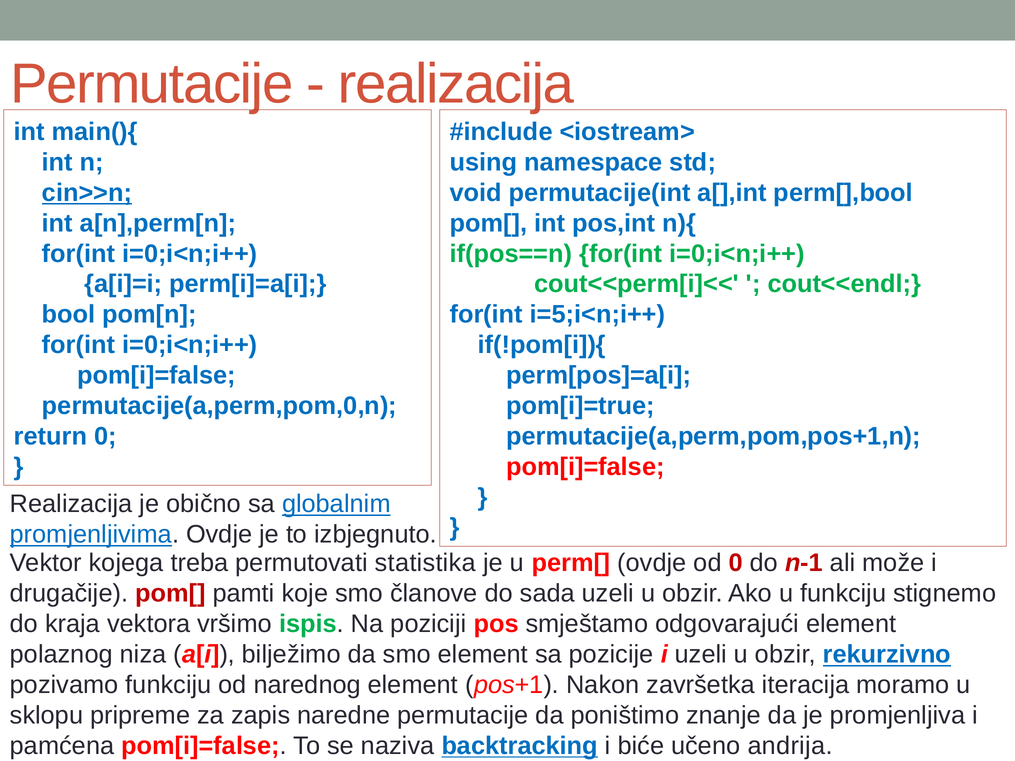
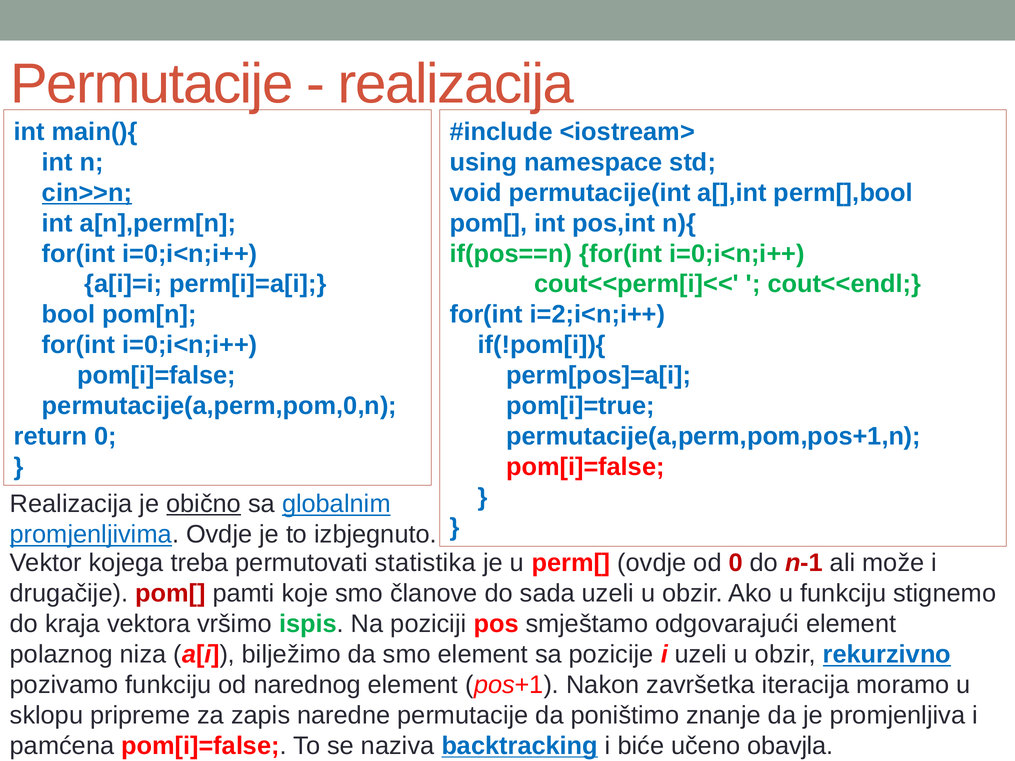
i=5;i<n;i++: i=5;i<n;i++ -> i=2;i<n;i++
obično underline: none -> present
andrija: andrija -> obavjla
